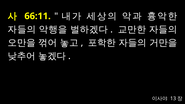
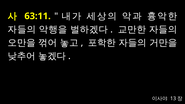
66:11: 66:11 -> 63:11
